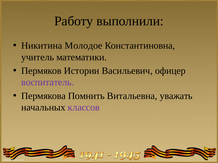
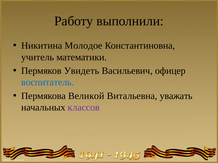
Истории: Истории -> Увидеть
воспитатель colour: purple -> blue
Помнить: Помнить -> Великой
